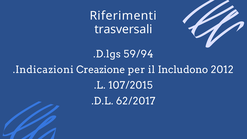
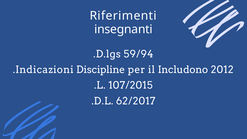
trasversali: trasversali -> insegnanti
Creazione: Creazione -> Discipline
